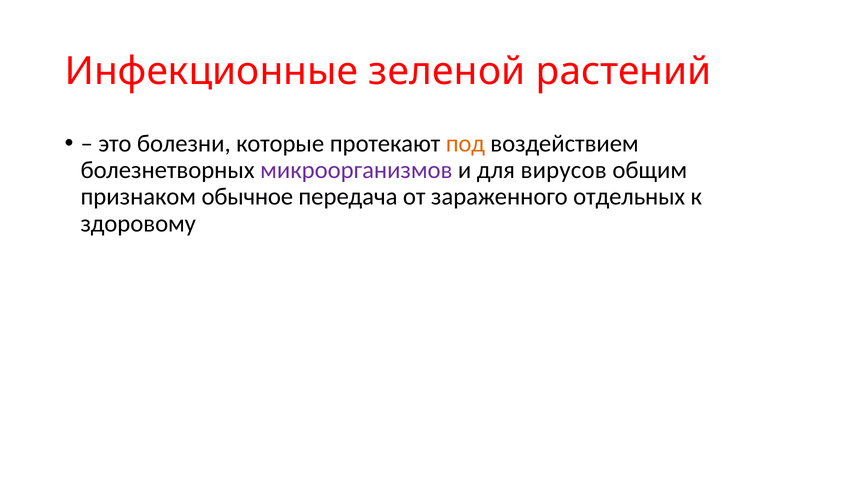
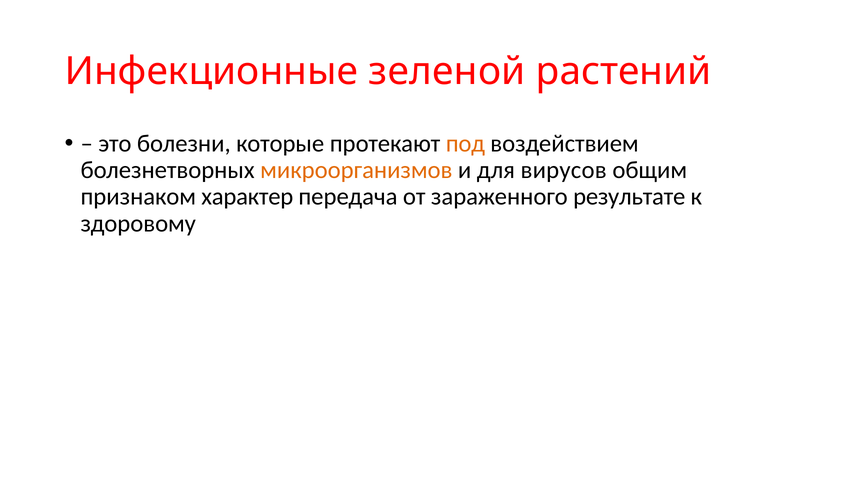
микроорганизмов colour: purple -> orange
обычное: обычное -> характер
отдельных: отдельных -> результате
